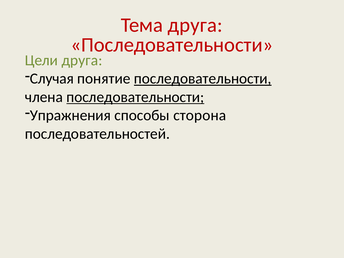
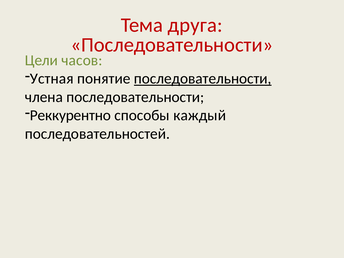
Цели друга: друга -> часов
Случая: Случая -> Устная
последовательности at (135, 97) underline: present -> none
Упражнения: Упражнения -> Реккурентно
сторона: сторона -> каждый
